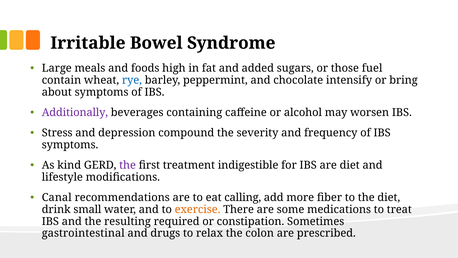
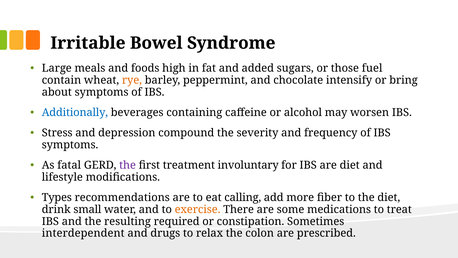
rye colour: blue -> orange
Additionally colour: purple -> blue
kind: kind -> fatal
indigestible: indigestible -> involuntary
Canal: Canal -> Types
gastrointestinal: gastrointestinal -> interdependent
